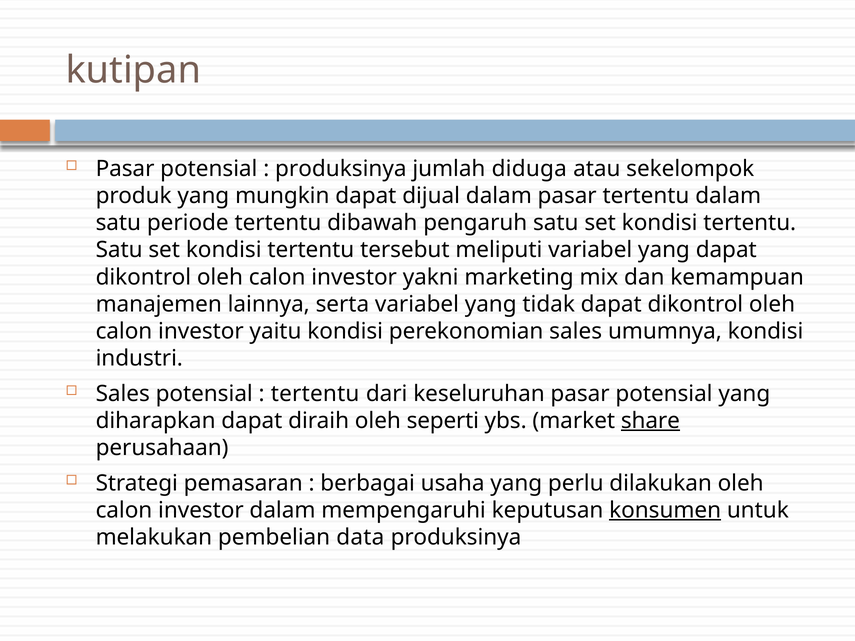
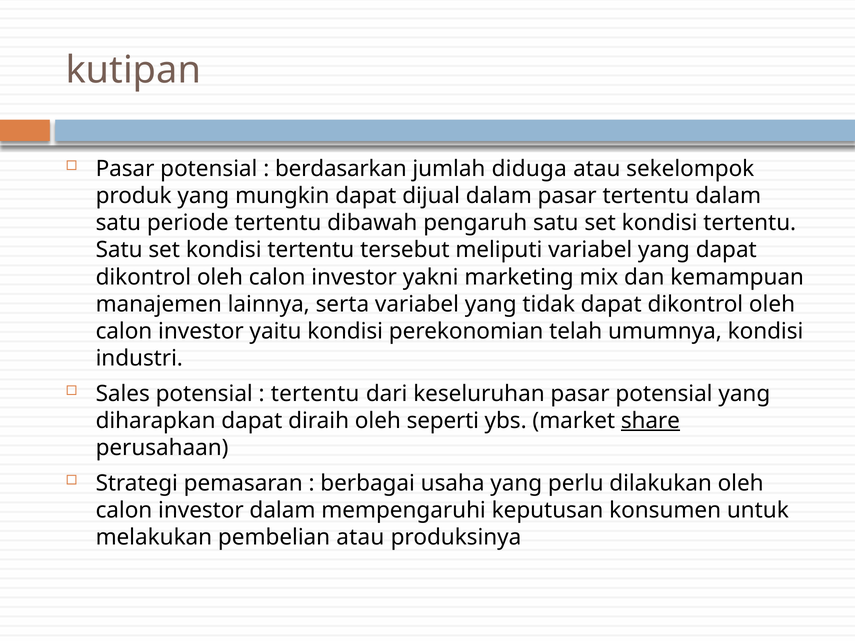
produksinya at (341, 169): produksinya -> berdasarkan
perekonomian sales: sales -> telah
konsumen underline: present -> none
pembelian data: data -> atau
